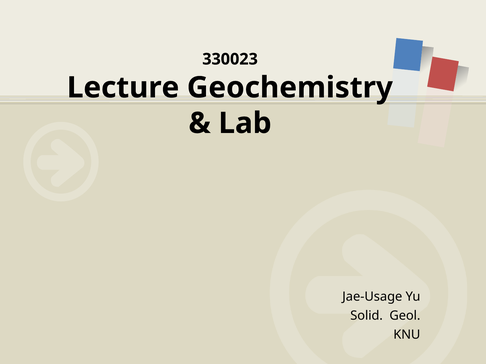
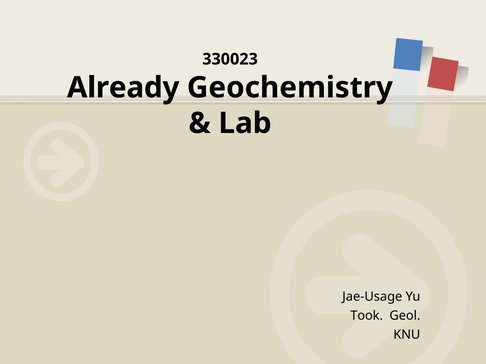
Lecture: Lecture -> Already
Solid: Solid -> Took
